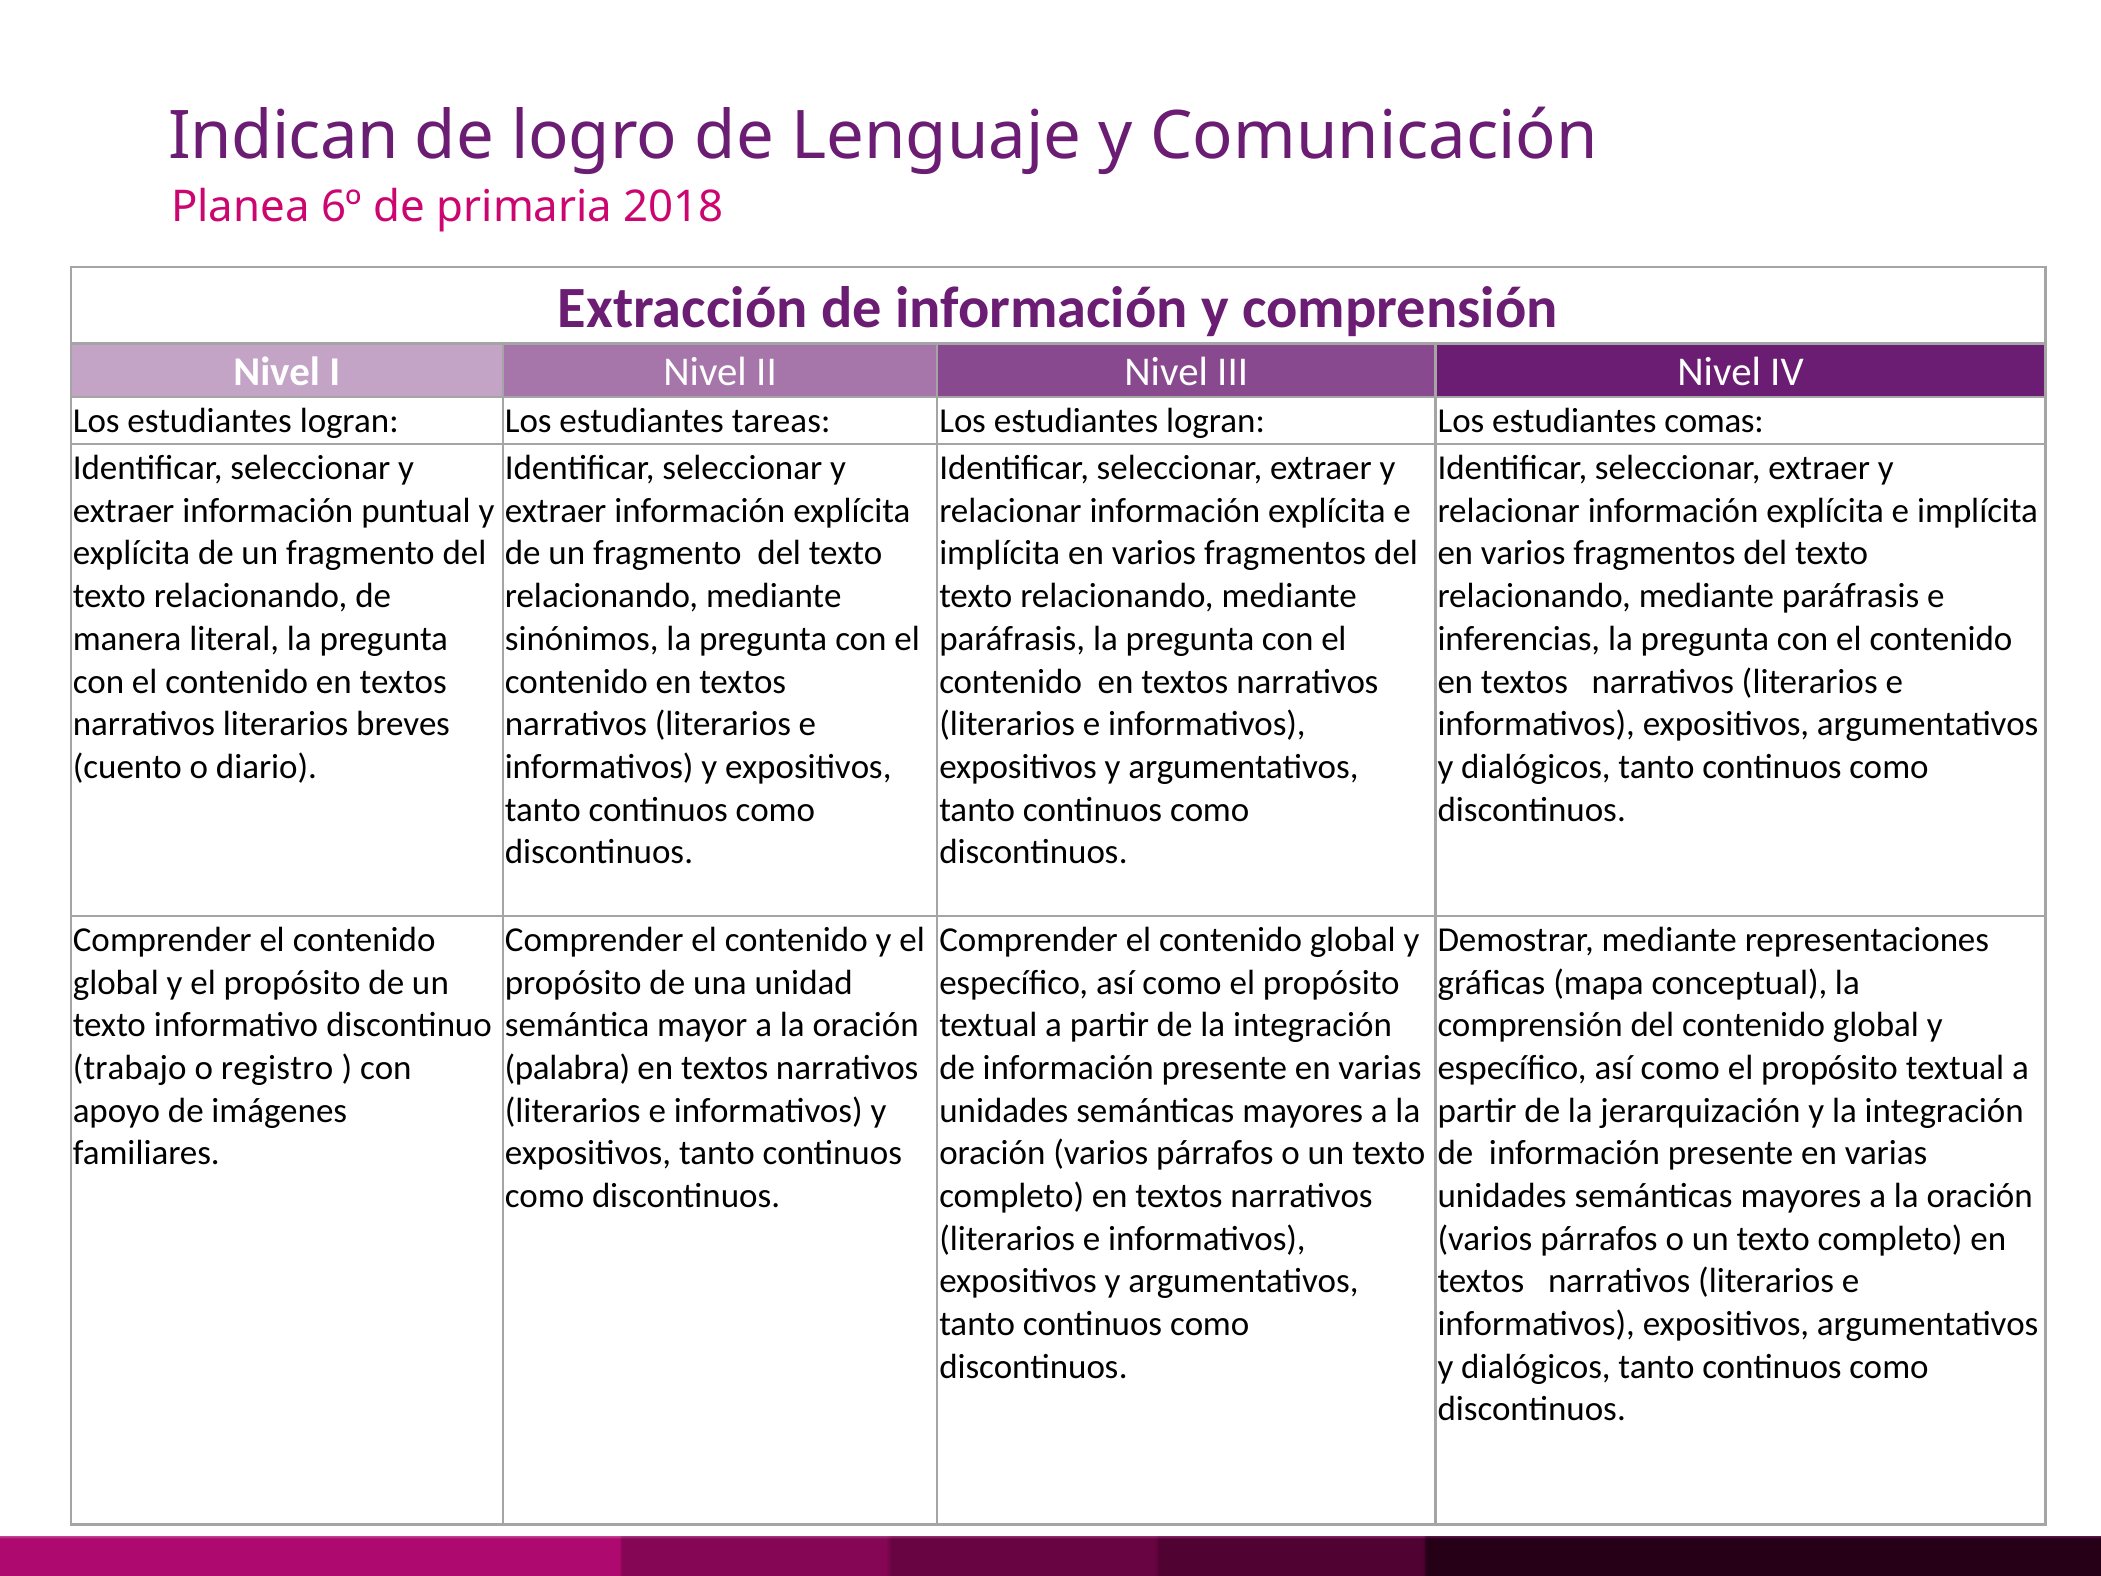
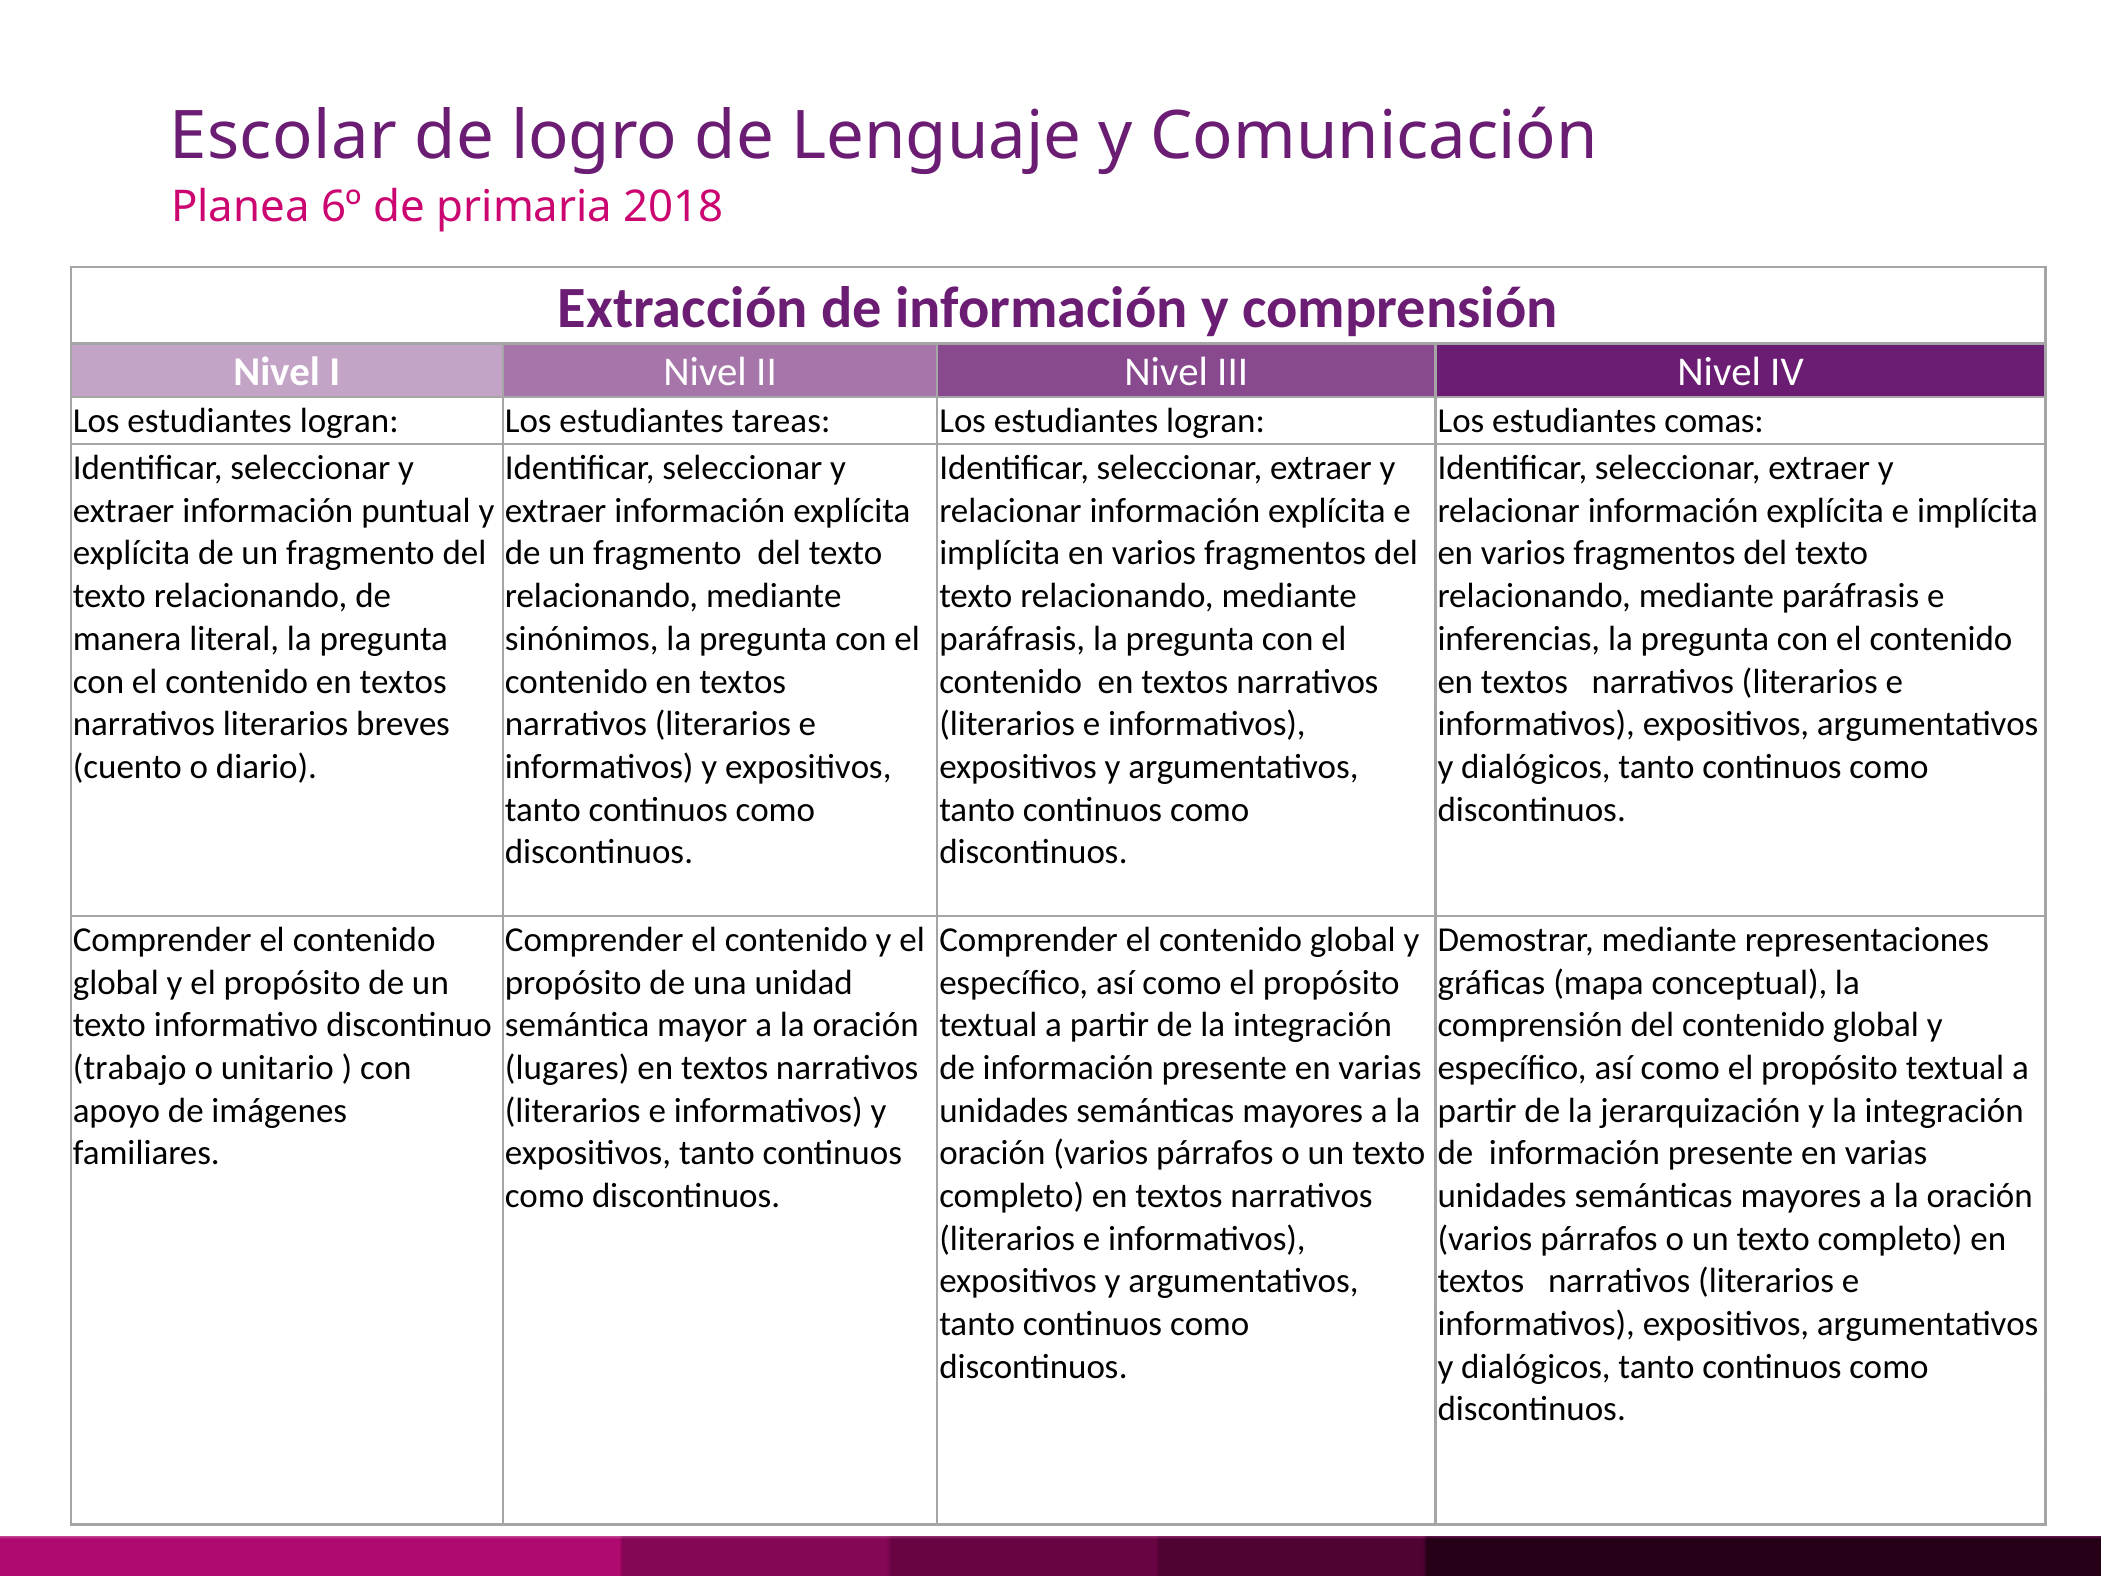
Indican: Indican -> Escolar
registro: registro -> unitario
palabra: palabra -> lugares
